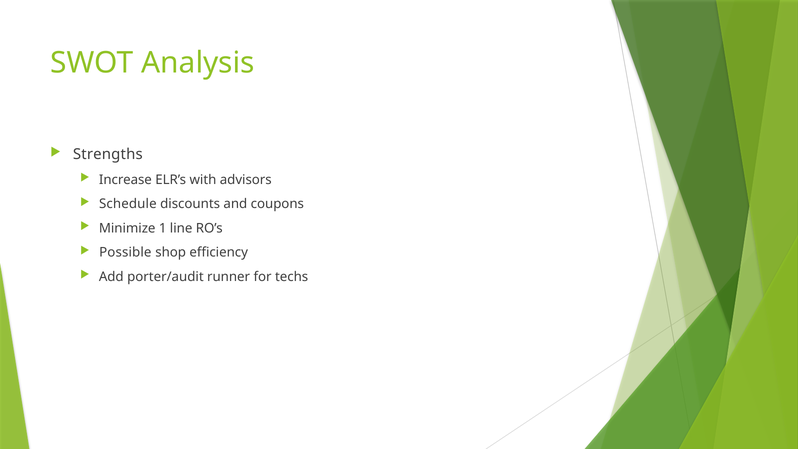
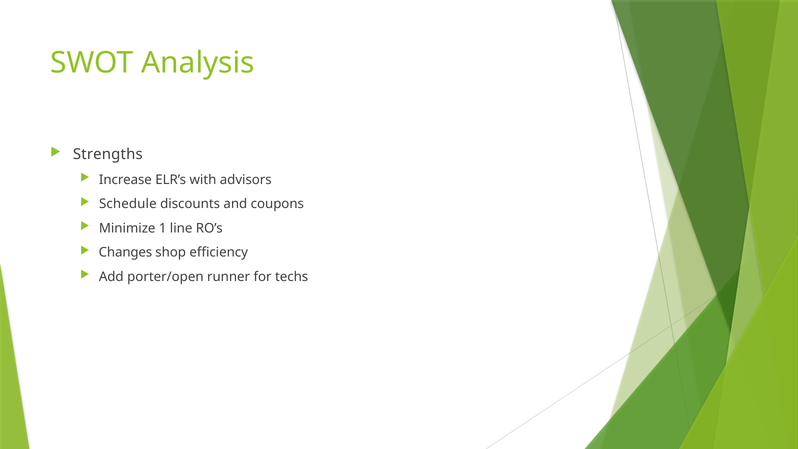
Possible: Possible -> Changes
porter/audit: porter/audit -> porter/open
